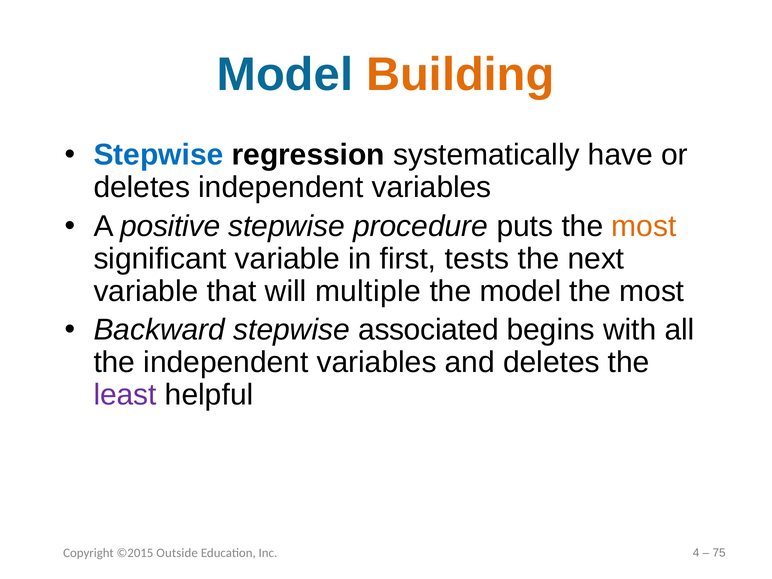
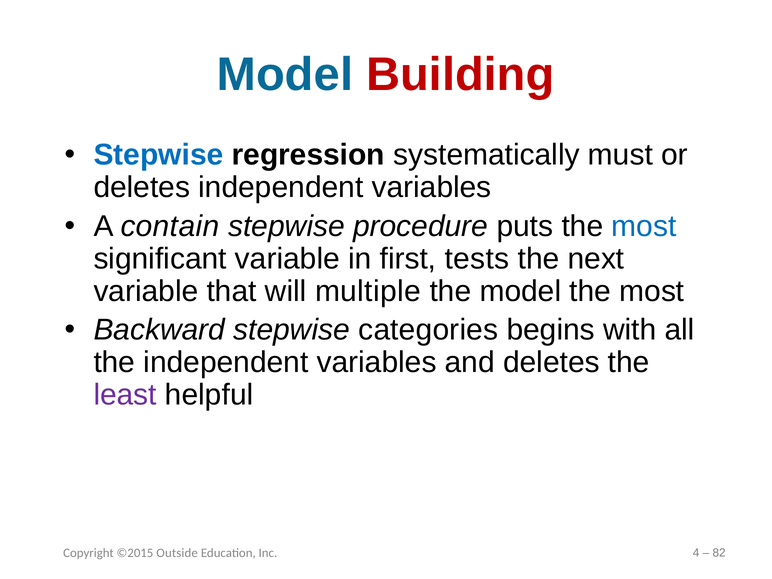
Building colour: orange -> red
have: have -> must
positive: positive -> contain
most at (644, 226) colour: orange -> blue
associated: associated -> categories
75: 75 -> 82
